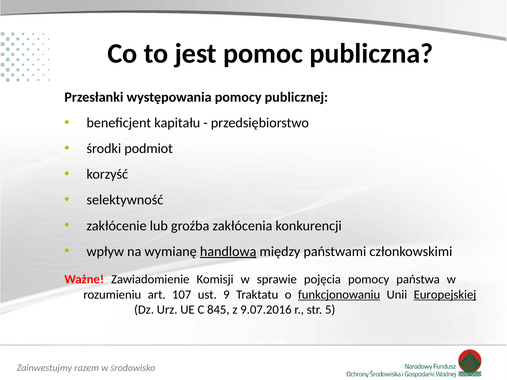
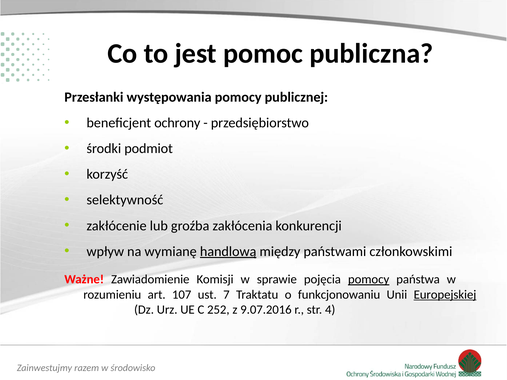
kapitału: kapitału -> ochrony
pomocy at (369, 280) underline: none -> present
9: 9 -> 7
funkcjonowaniu underline: present -> none
845: 845 -> 252
5: 5 -> 4
